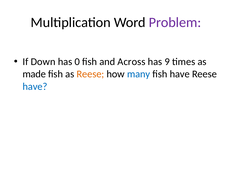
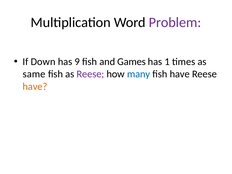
0: 0 -> 9
Across: Across -> Games
9: 9 -> 1
made: made -> same
Reese at (90, 74) colour: orange -> purple
have at (35, 86) colour: blue -> orange
